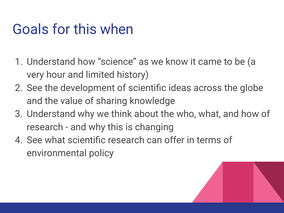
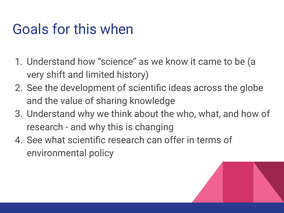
hour: hour -> shift
